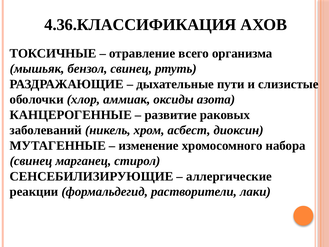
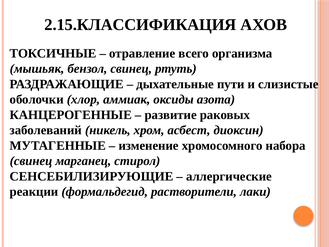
4.36.КЛАССИФИКАЦИЯ: 4.36.КЛАССИФИКАЦИЯ -> 2.15.КЛАССИФИКАЦИЯ
